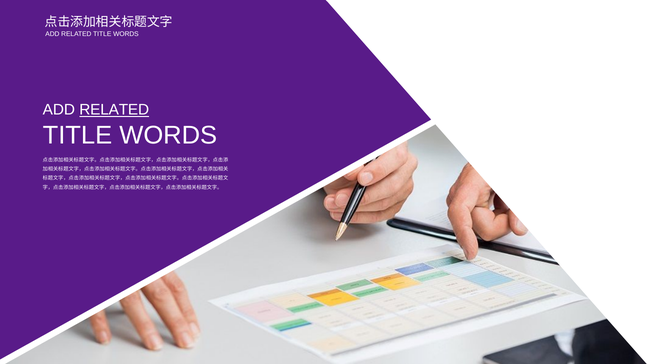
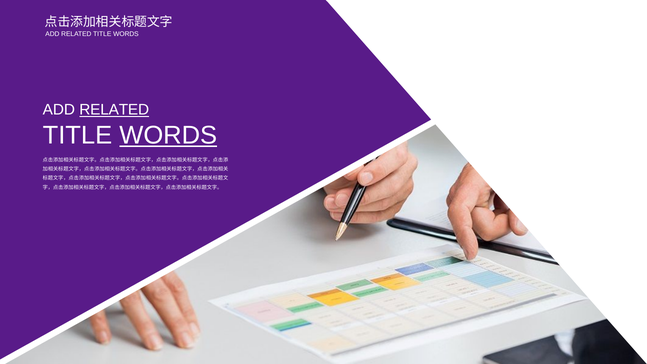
WORDS at (168, 135) underline: none -> present
